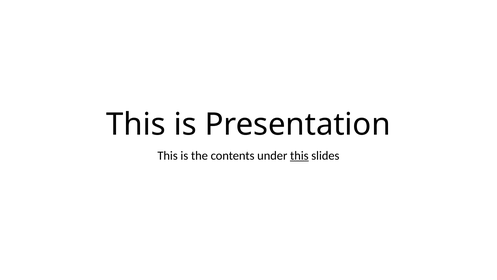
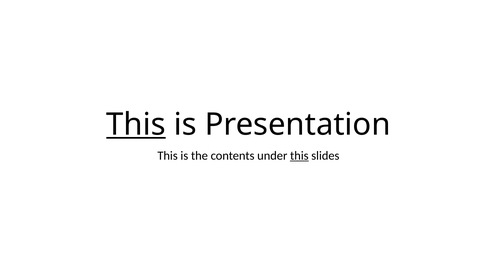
This at (136, 124) underline: none -> present
